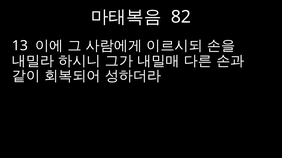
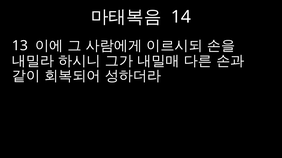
82: 82 -> 14
